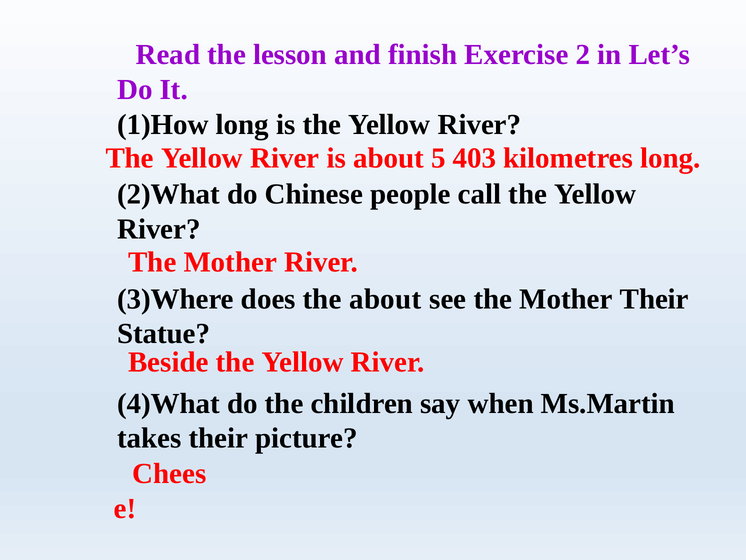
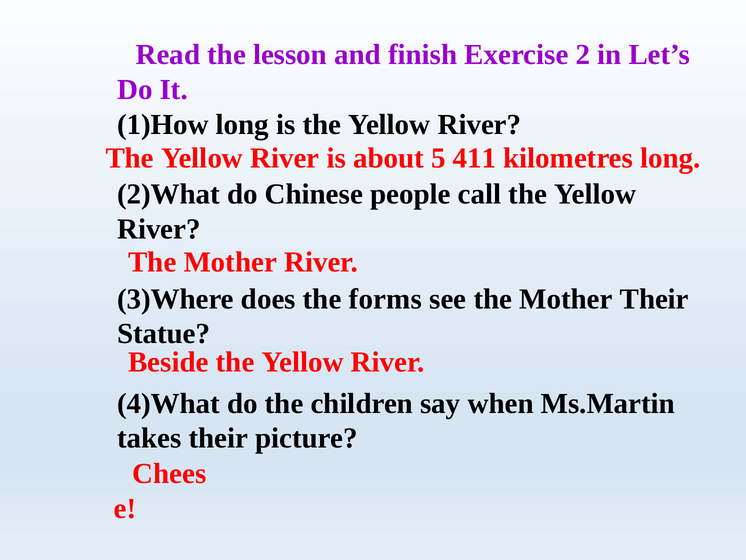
403: 403 -> 411
the about: about -> forms
